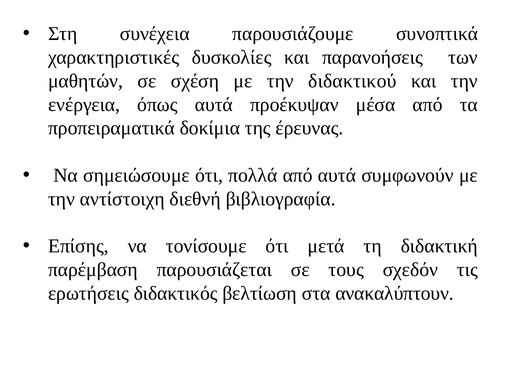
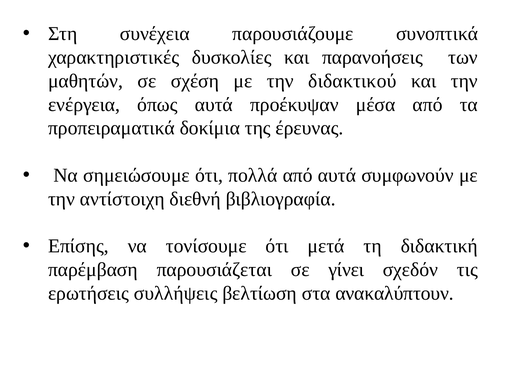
τους: τους -> γίνει
διδακτικός: διδακτικός -> συλλήψεις
